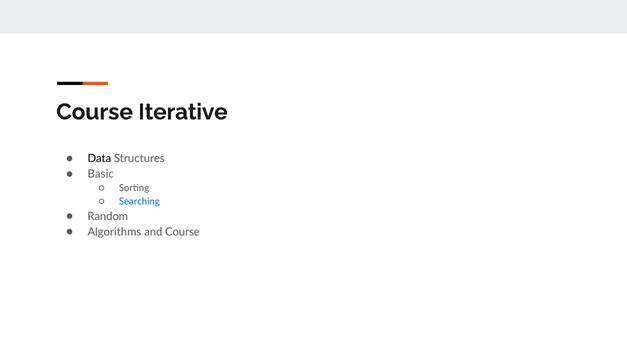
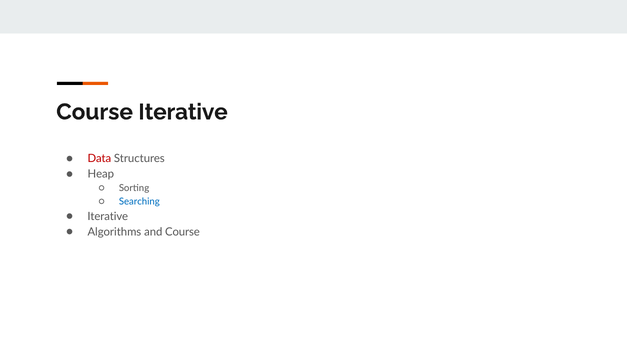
Data colour: black -> red
Basic: Basic -> Heap
Random at (108, 216): Random -> Iterative
